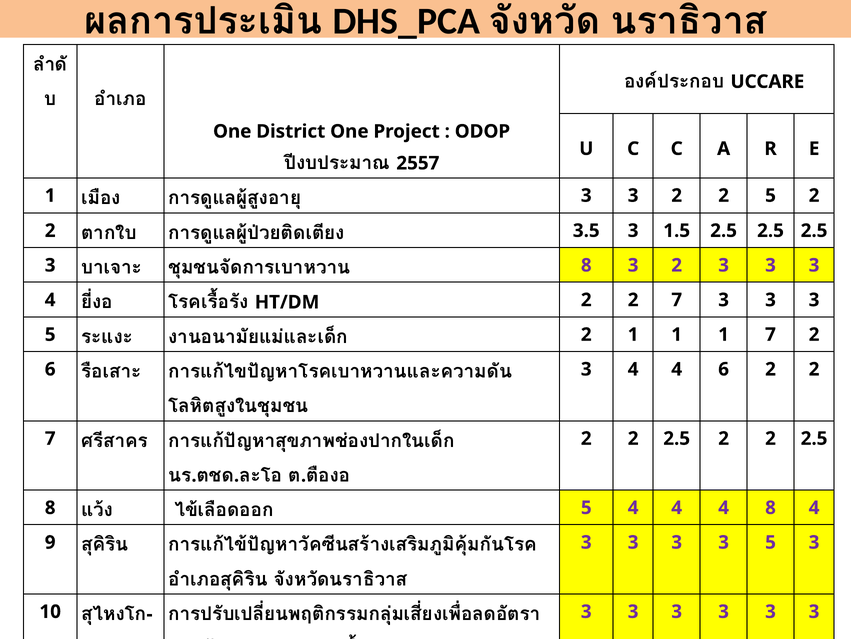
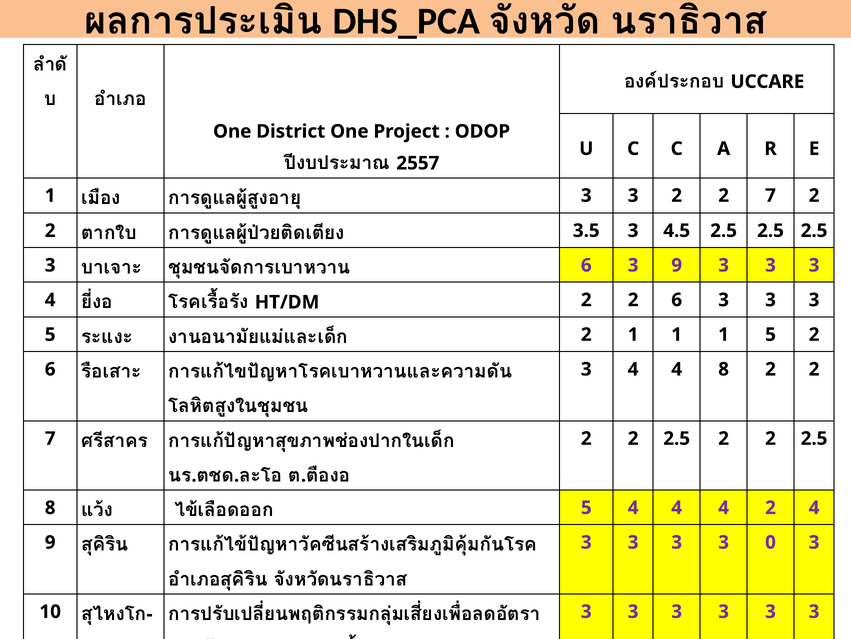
3 2 2 5: 5 -> 7
1.5: 1.5 -> 4.5
8 at (586, 265): 8 -> 6
2 at (677, 265): 2 -> 9
HT/DM 2 2 7: 7 -> 6
1 7: 7 -> 5
4 6: 6 -> 8
4 8: 8 -> 2
5 at (771, 542): 5 -> 0
